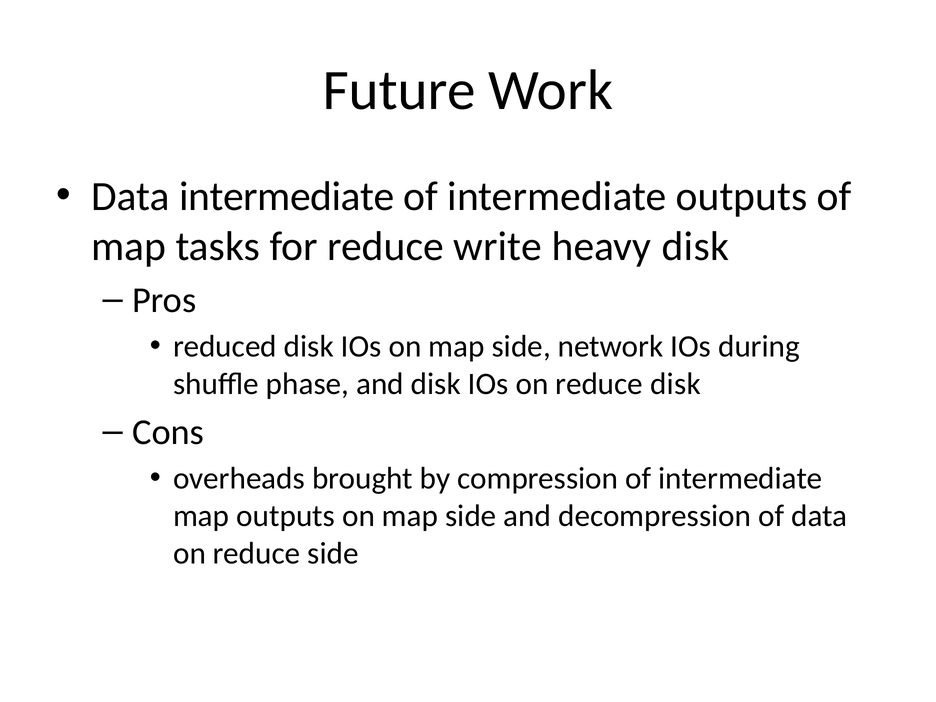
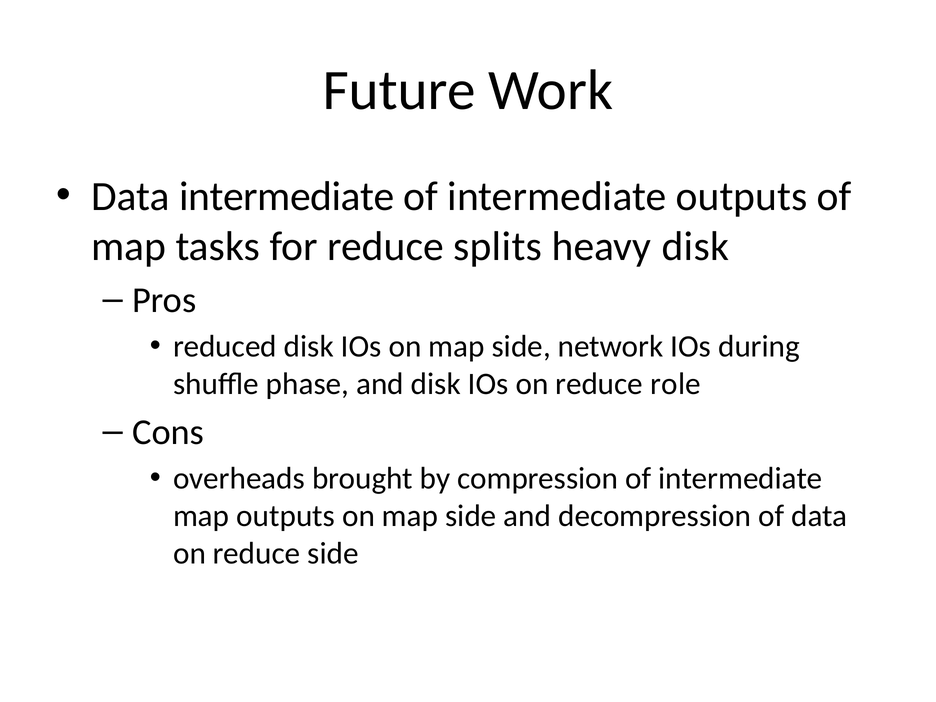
write: write -> splits
reduce disk: disk -> role
